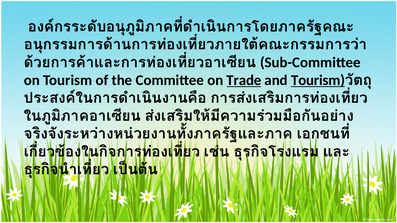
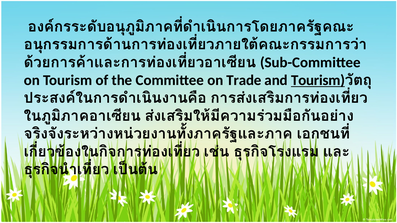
Trade underline: present -> none
